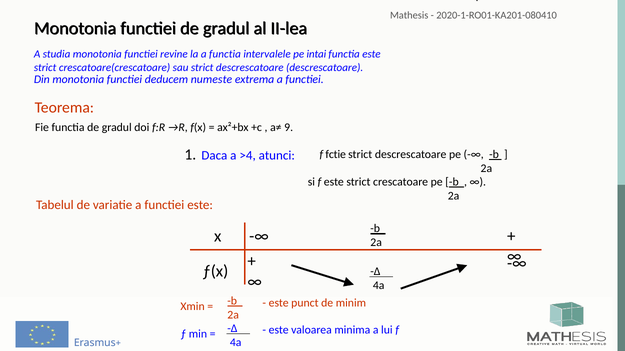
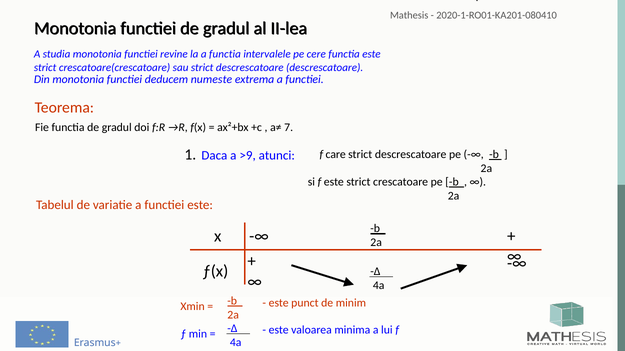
intai: intai -> cere
9: 9 -> 7
>4: >4 -> >9
fctie: fctie -> care
